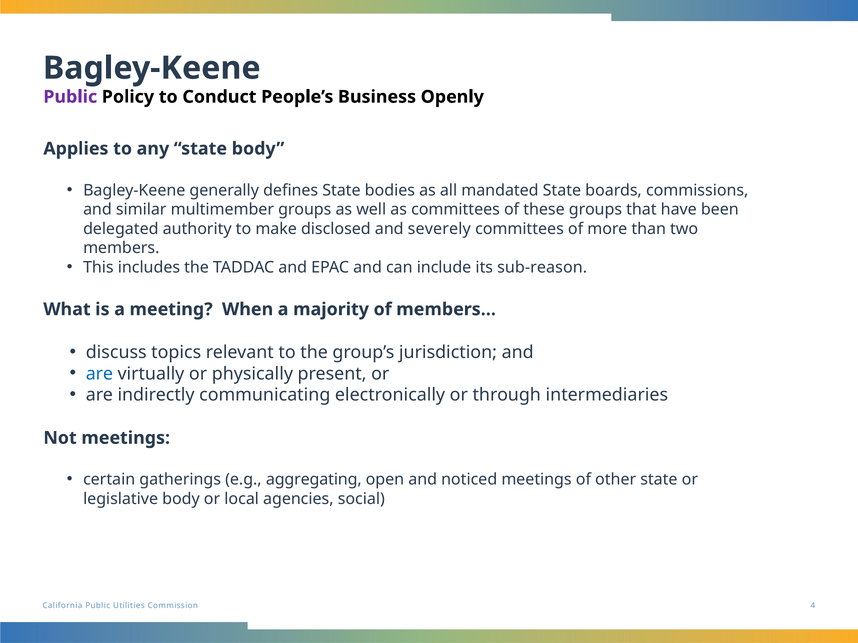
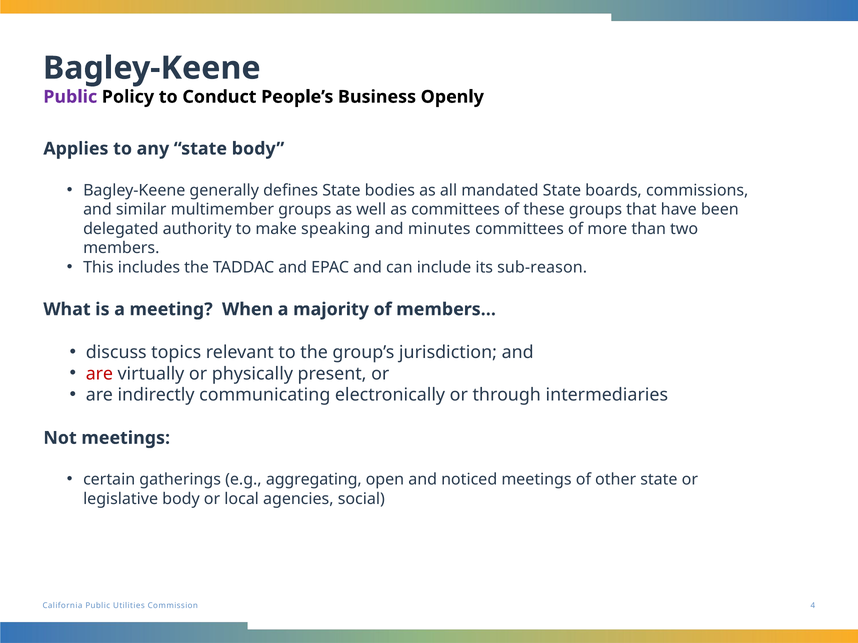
disclosed: disclosed -> speaking
severely: severely -> minutes
are at (99, 374) colour: blue -> red
